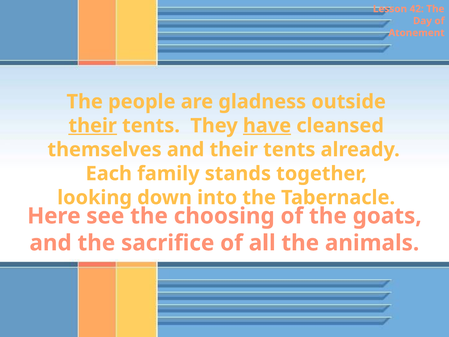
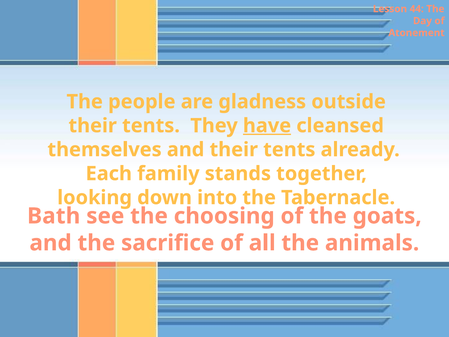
42: 42 -> 44
their at (93, 126) underline: present -> none
Here: Here -> Bath
